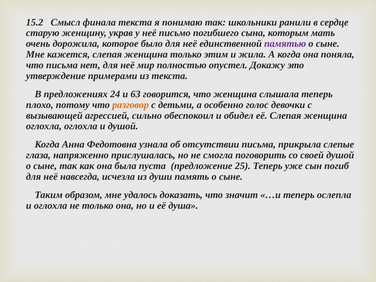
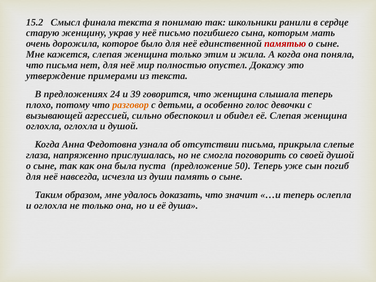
памятью colour: purple -> red
63: 63 -> 39
25: 25 -> 50
